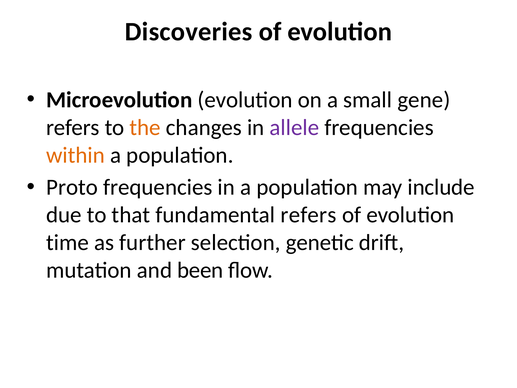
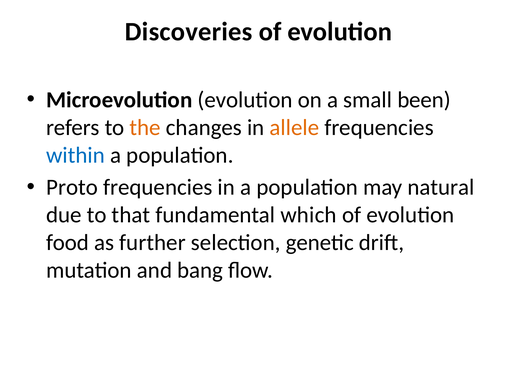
gene: gene -> been
allele colour: purple -> orange
within colour: orange -> blue
include: include -> natural
fundamental refers: refers -> which
time: time -> food
been: been -> bang
